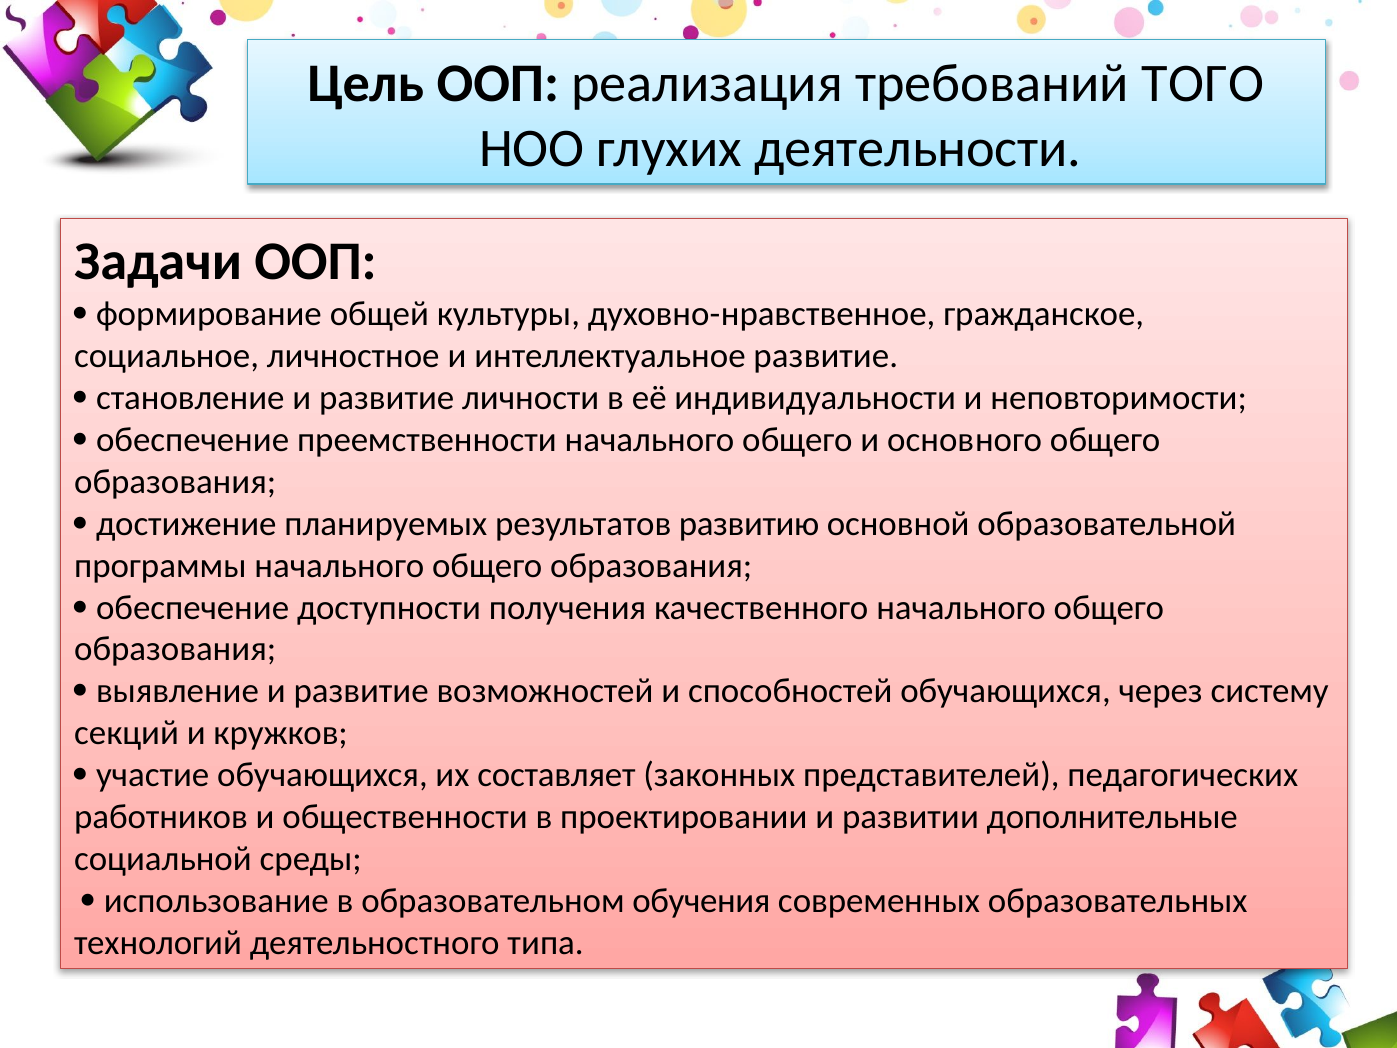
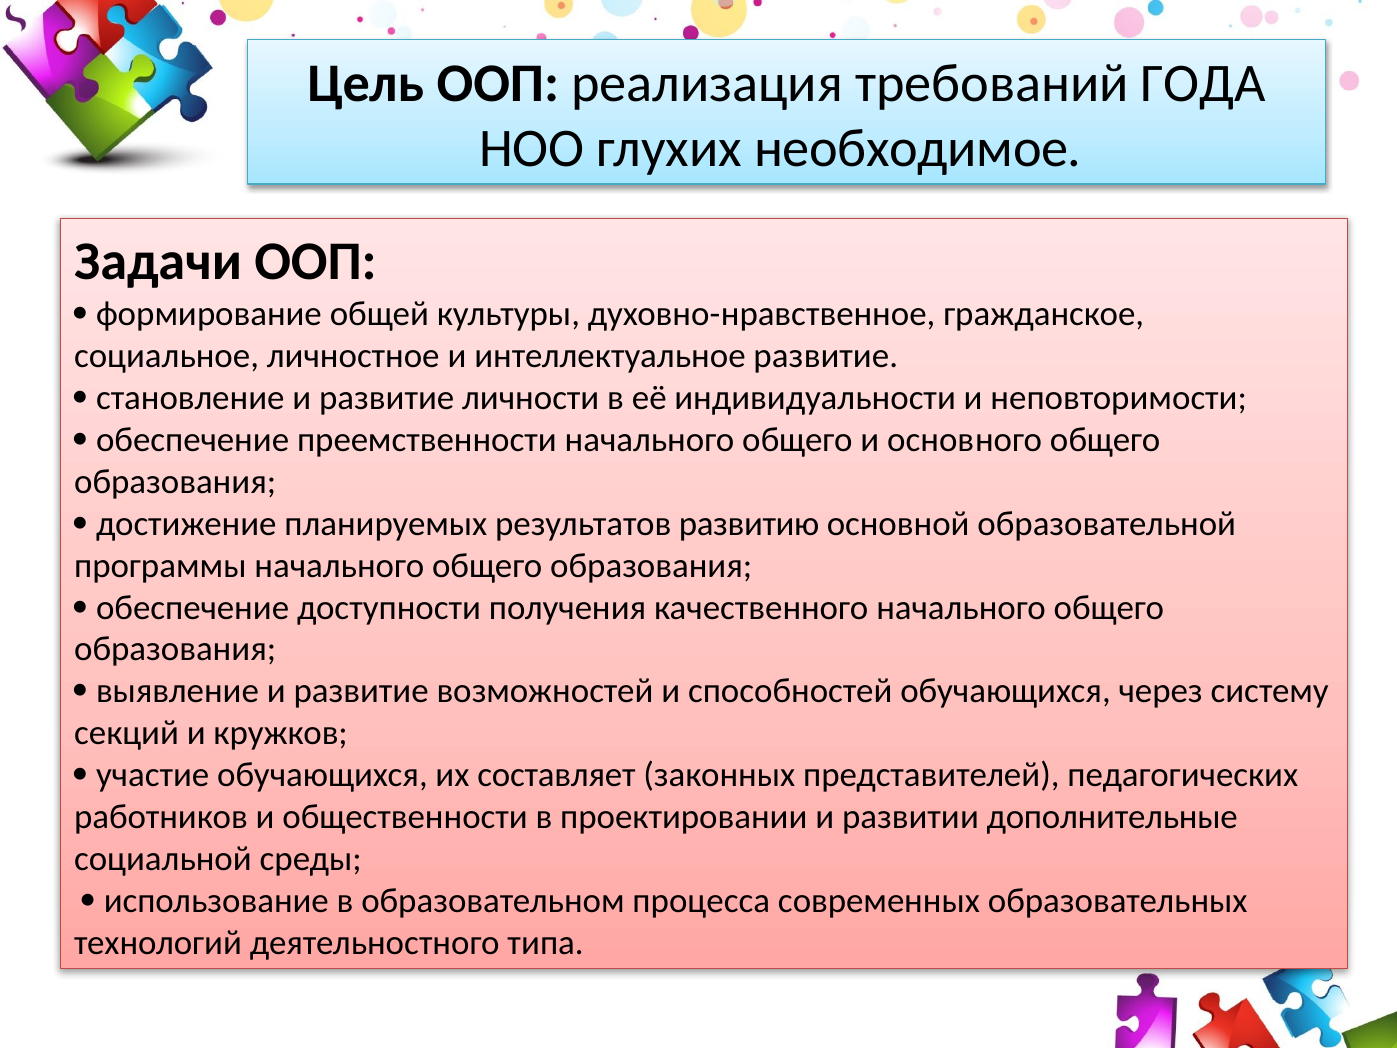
ТОГО: ТОГО -> ГОДА
деятельности: деятельности -> необходимое
обучения: обучения -> процесса
